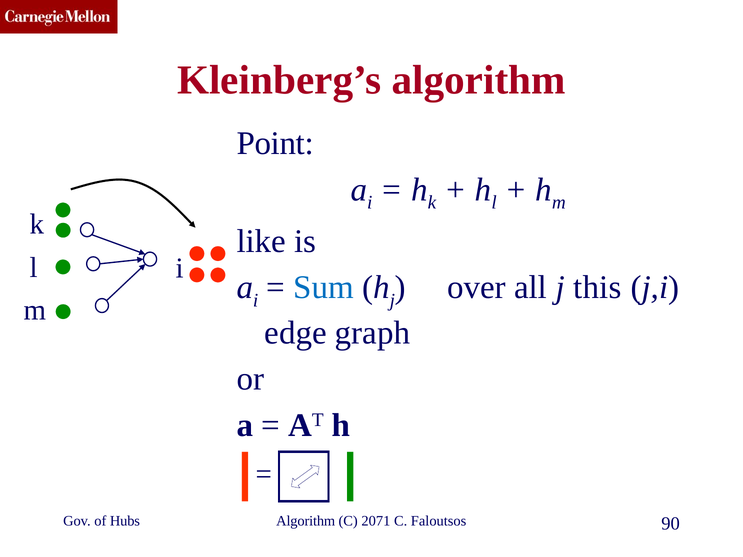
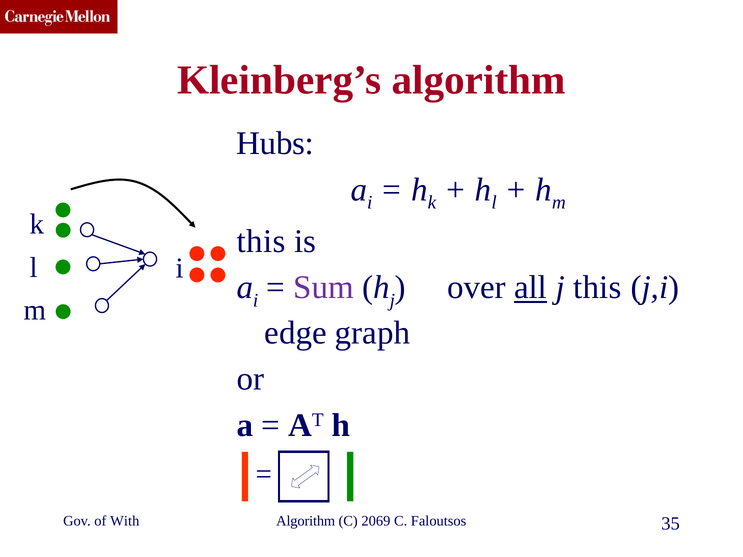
Point: Point -> Hubs
like at (261, 241): like -> this
Sum colour: blue -> purple
all underline: none -> present
Hubs: Hubs -> With
2071: 2071 -> 2069
90: 90 -> 35
